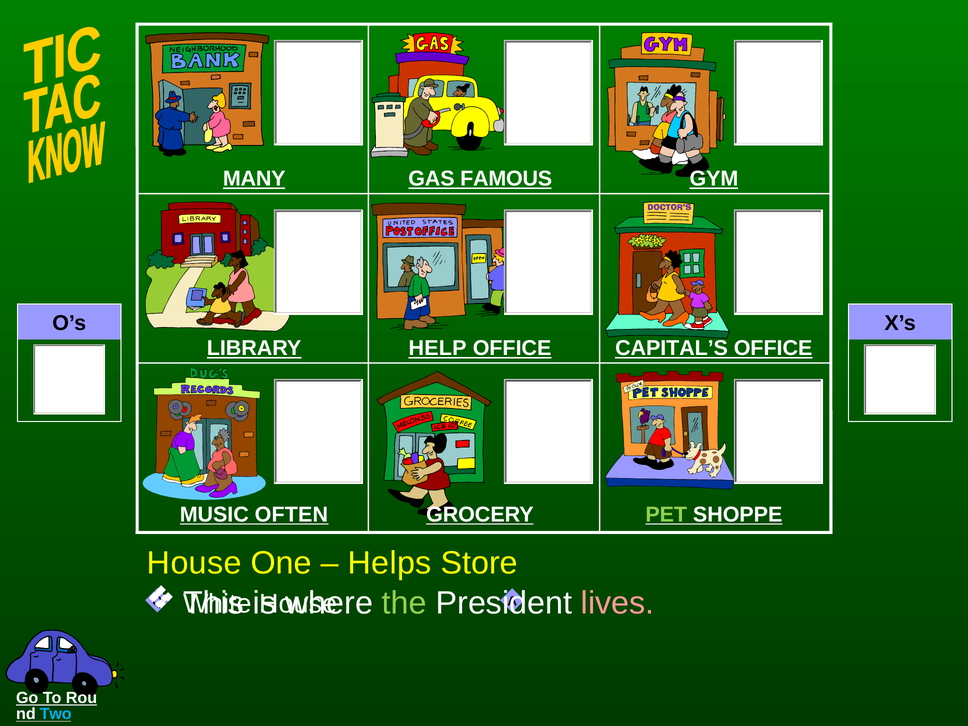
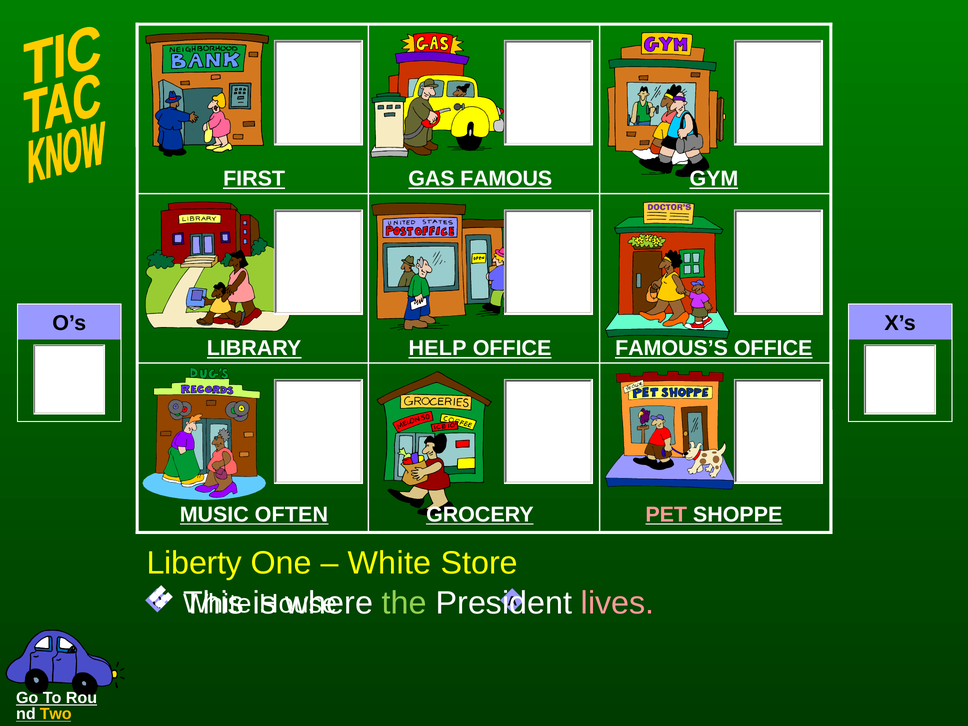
MANY: MANY -> FIRST
CAPITAL’S: CAPITAL’S -> FAMOUS’S
PET colour: light green -> pink
House at (194, 563): House -> Liberty
Helps at (390, 563): Helps -> White
Two colour: light blue -> yellow
